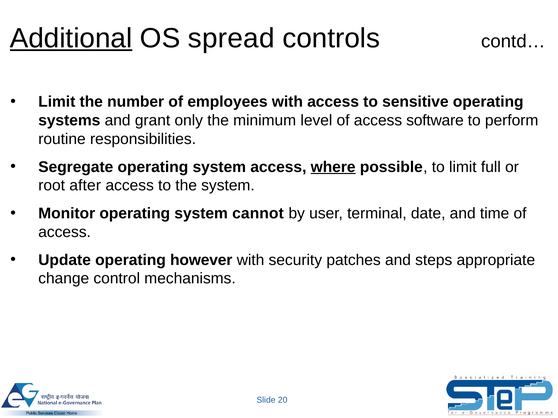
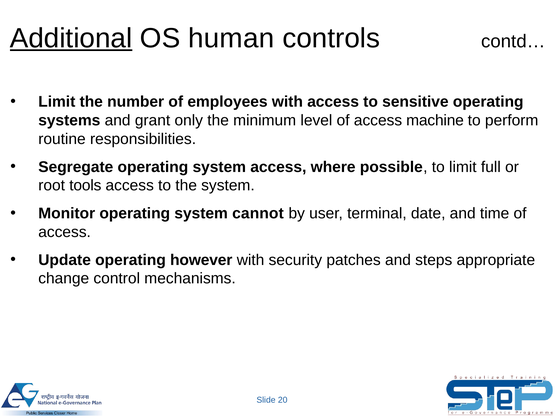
spread: spread -> human
software: software -> machine
where underline: present -> none
after: after -> tools
